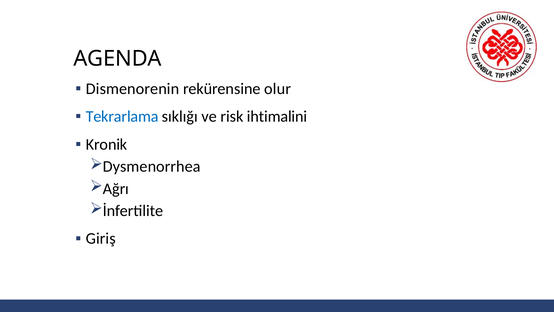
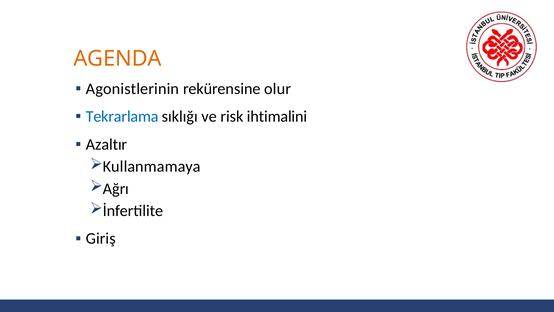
AGENDA colour: black -> orange
Dismenorenin: Dismenorenin -> Agonistlerinin
Kronik: Kronik -> Azaltır
Dysmenorrhea: Dysmenorrhea -> Kullanmamaya
